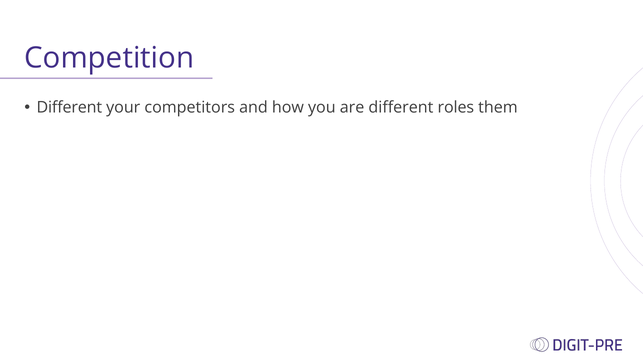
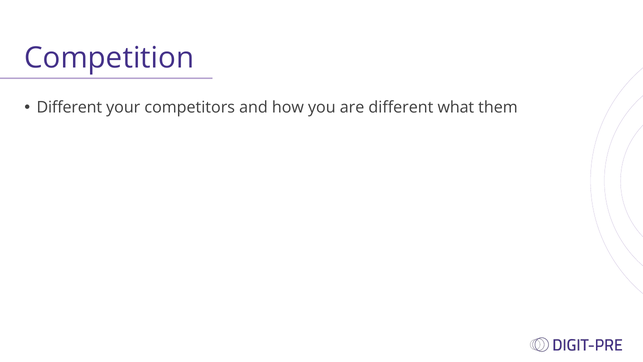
roles: roles -> what
